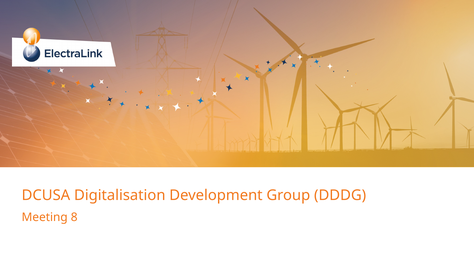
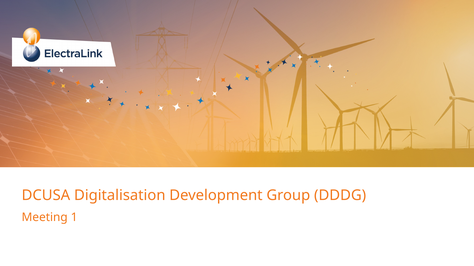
8: 8 -> 1
